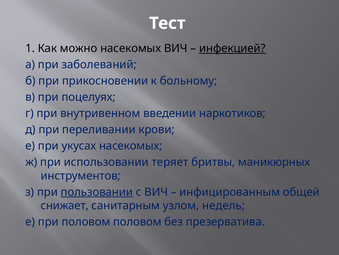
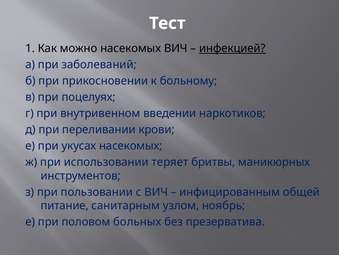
пользовании underline: present -> none
снижает: снижает -> питание
недель: недель -> ноябрь
половом половом: половом -> больных
